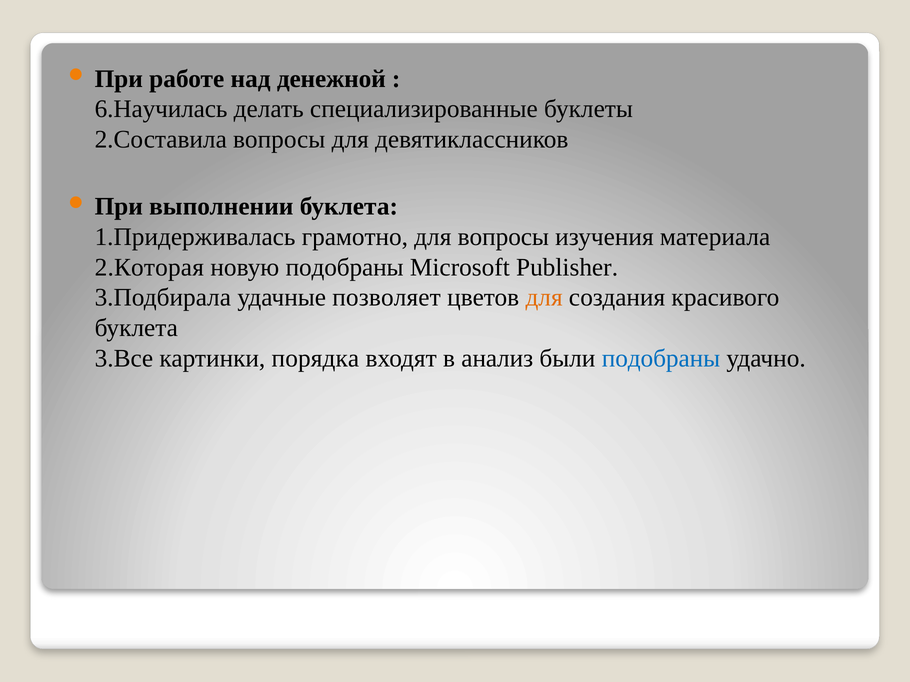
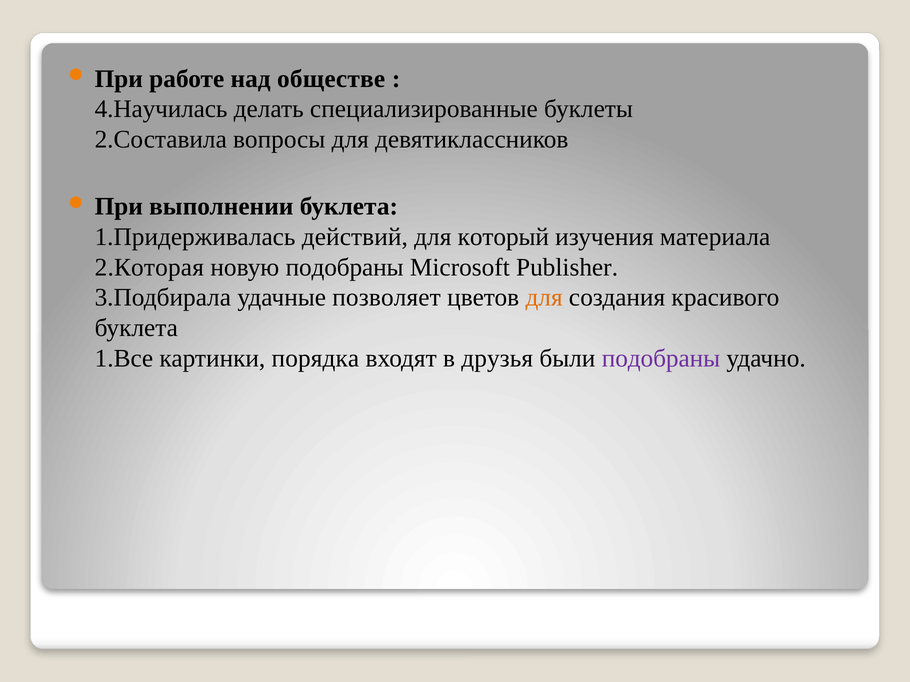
денежной: денежной -> обществе
6.Научилась: 6.Научилась -> 4.Научилась
грамотно: грамотно -> действий
для вопросы: вопросы -> который
3.Все: 3.Все -> 1.Все
анализ: анализ -> друзья
подобраны at (661, 359) colour: blue -> purple
